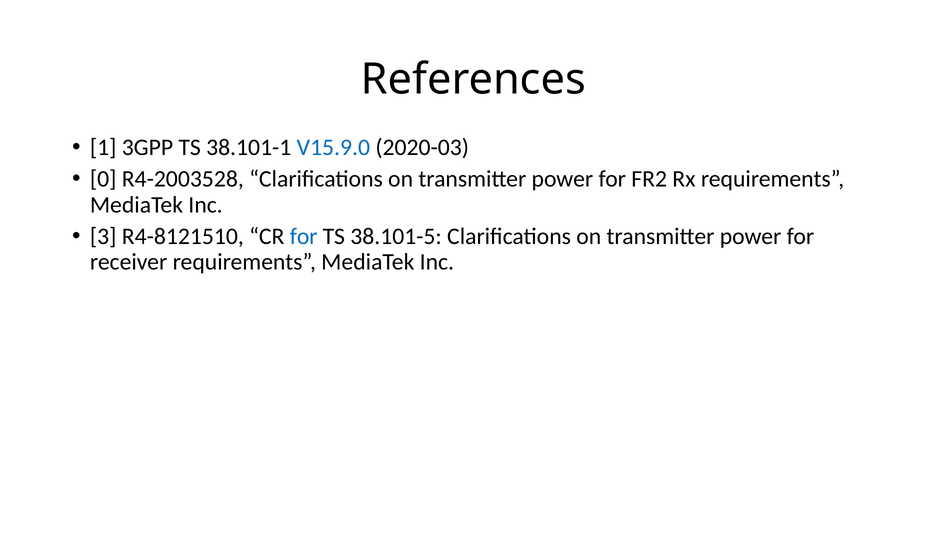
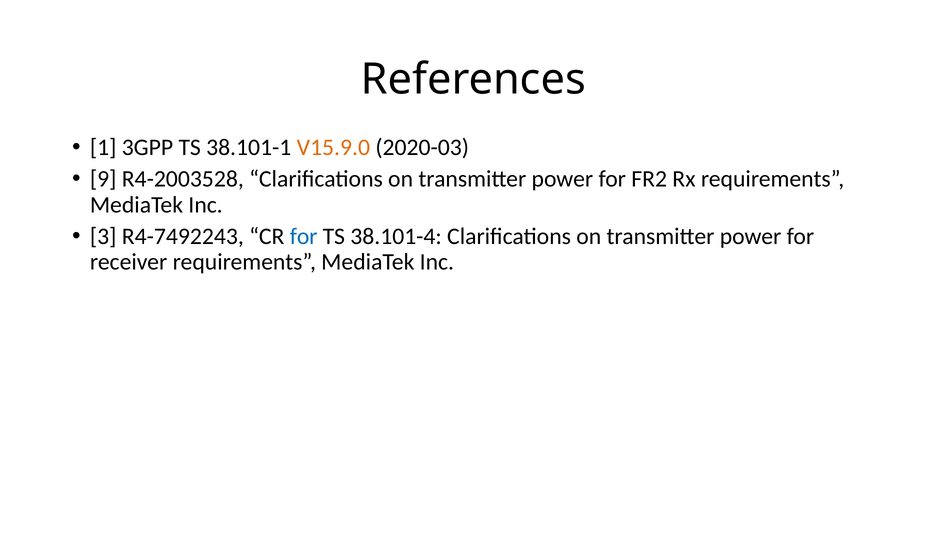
V15.9.0 colour: blue -> orange
0: 0 -> 9
R4-8121510: R4-8121510 -> R4-7492243
38.101-5: 38.101-5 -> 38.101-4
